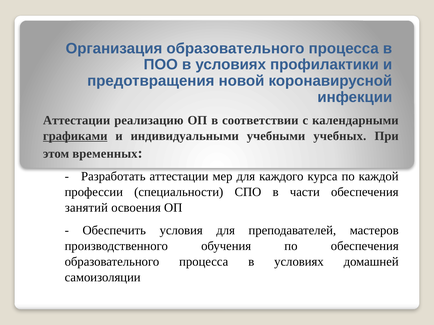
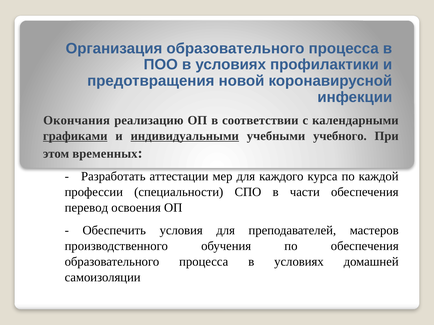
Аттестации at (77, 121): Аттестации -> Окончания
индивидуальными underline: none -> present
учебных: учебных -> учебного
занятий: занятий -> перевод
